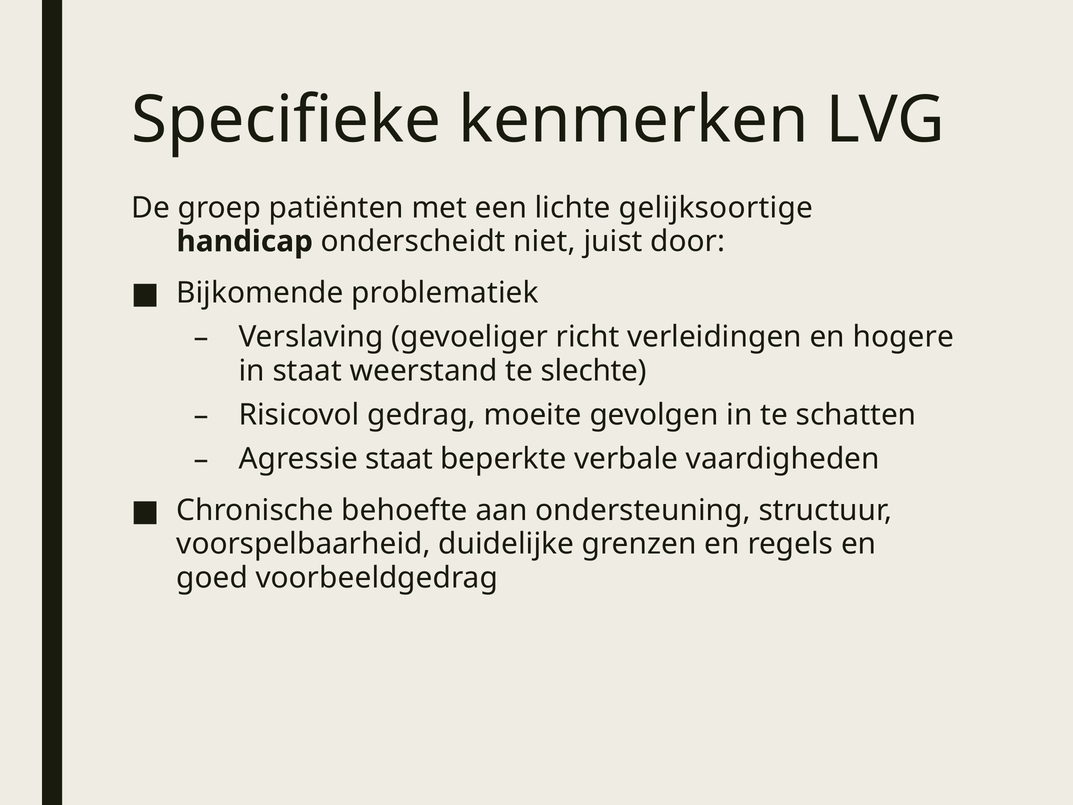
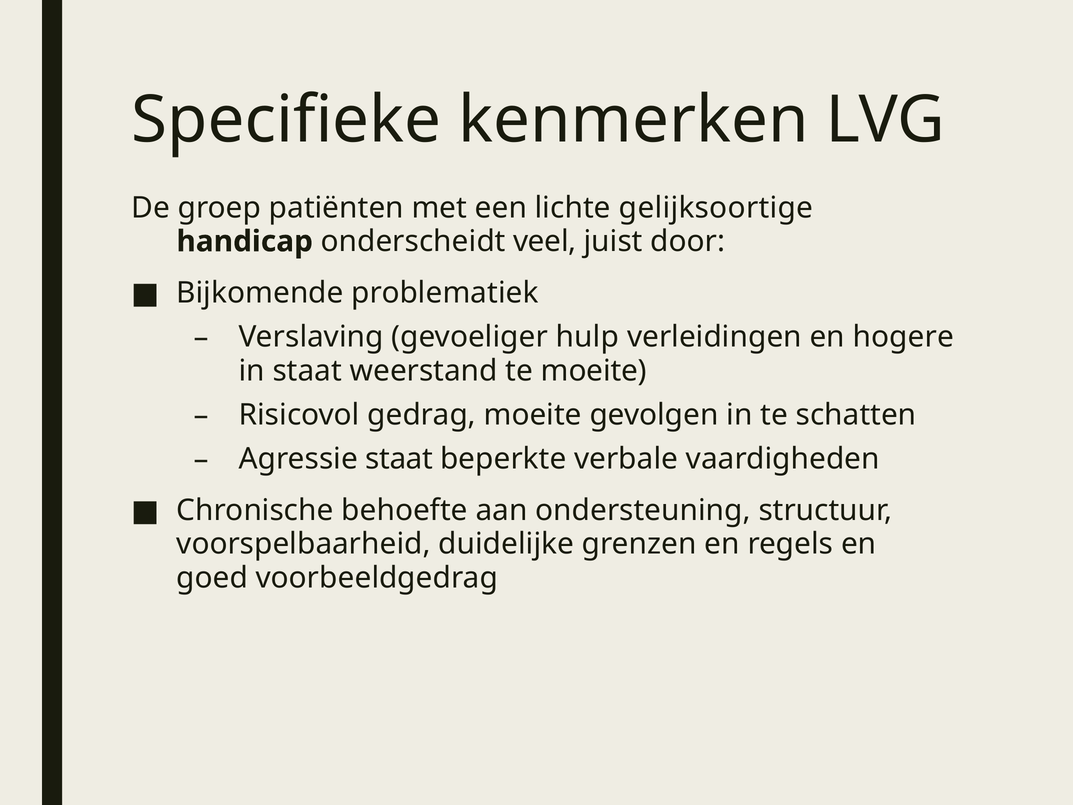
niet: niet -> veel
richt: richt -> hulp
te slechte: slechte -> moeite
